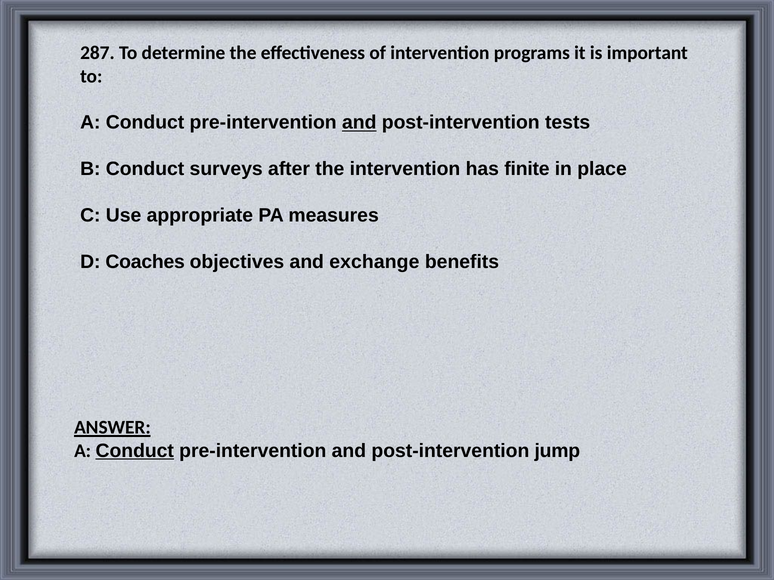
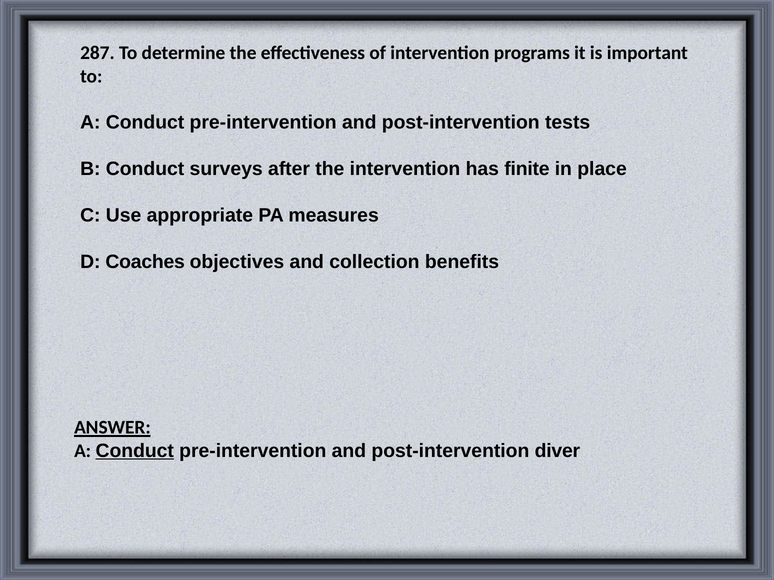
and at (359, 123) underline: present -> none
exchange: exchange -> collection
jump: jump -> diver
